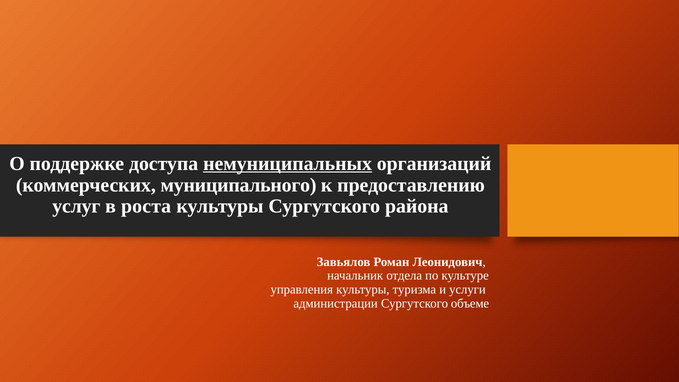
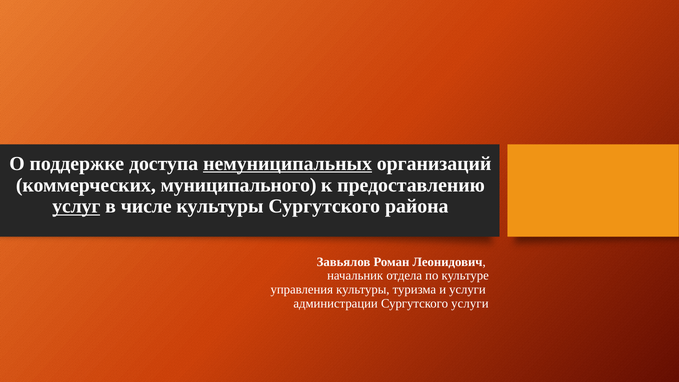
услуг underline: none -> present
роста: роста -> числе
Сургутского объеме: объеме -> услуги
